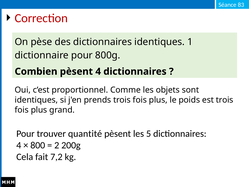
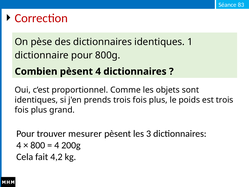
quantité: quantité -> mesurer
5: 5 -> 3
2 at (57, 145): 2 -> 4
7,2: 7,2 -> 4,2
